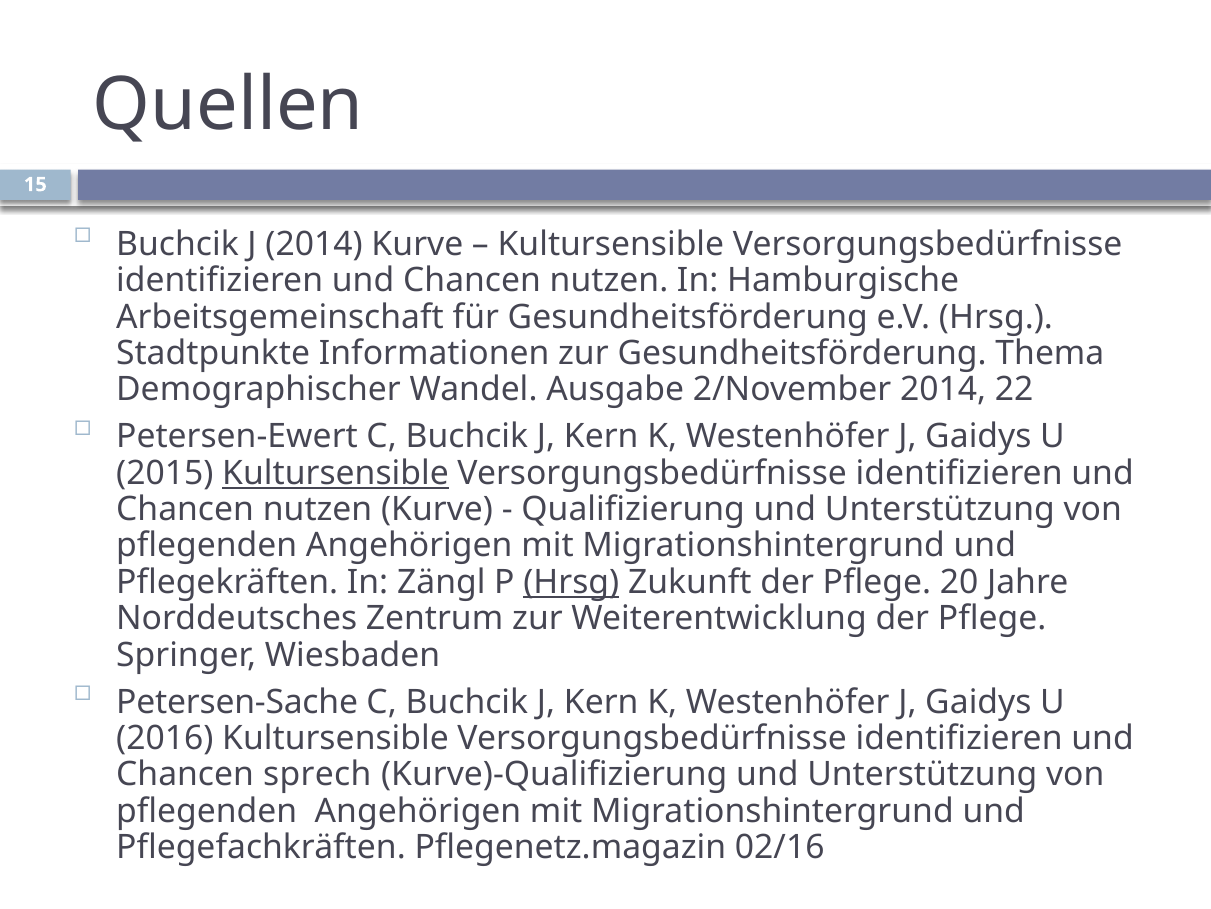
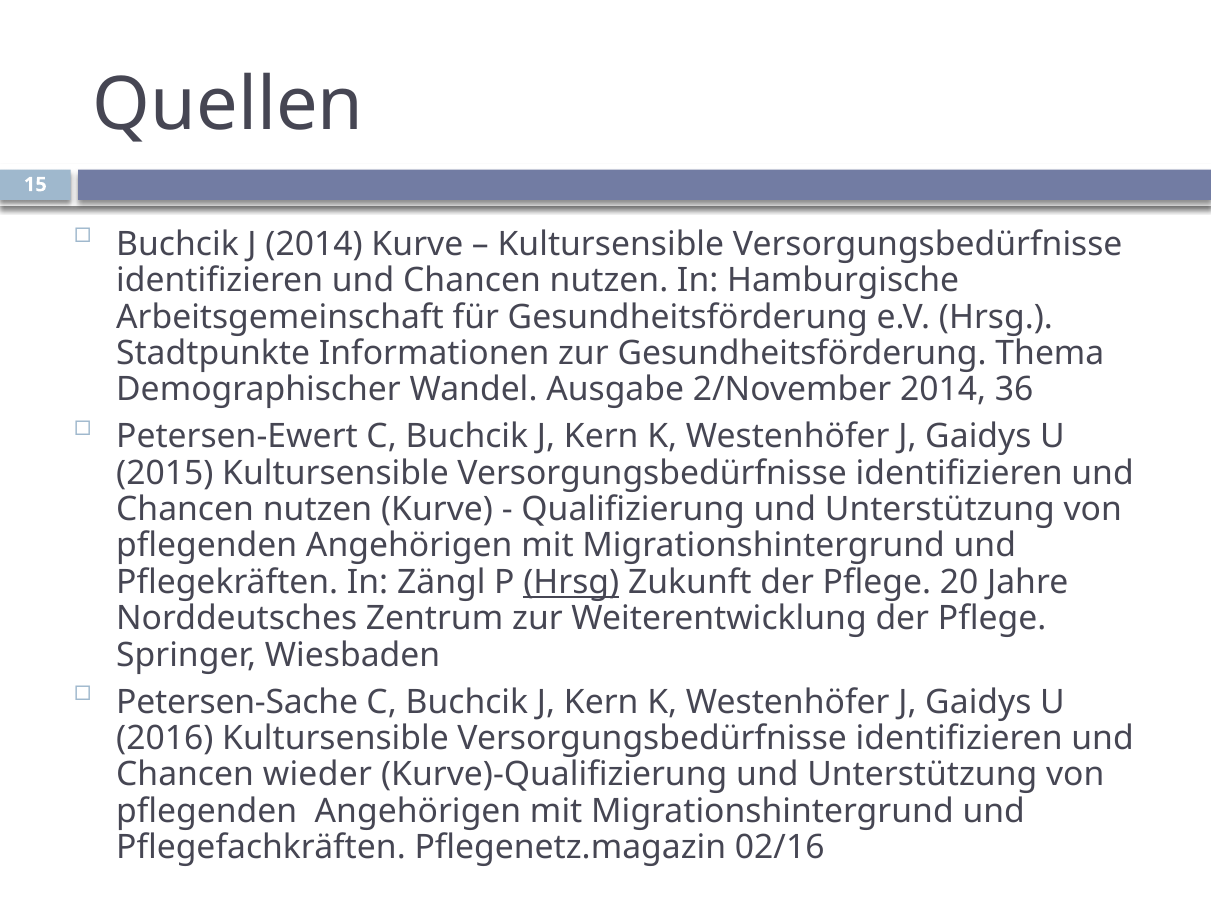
22: 22 -> 36
Kultursensible at (335, 473) underline: present -> none
sprech: sprech -> wieder
